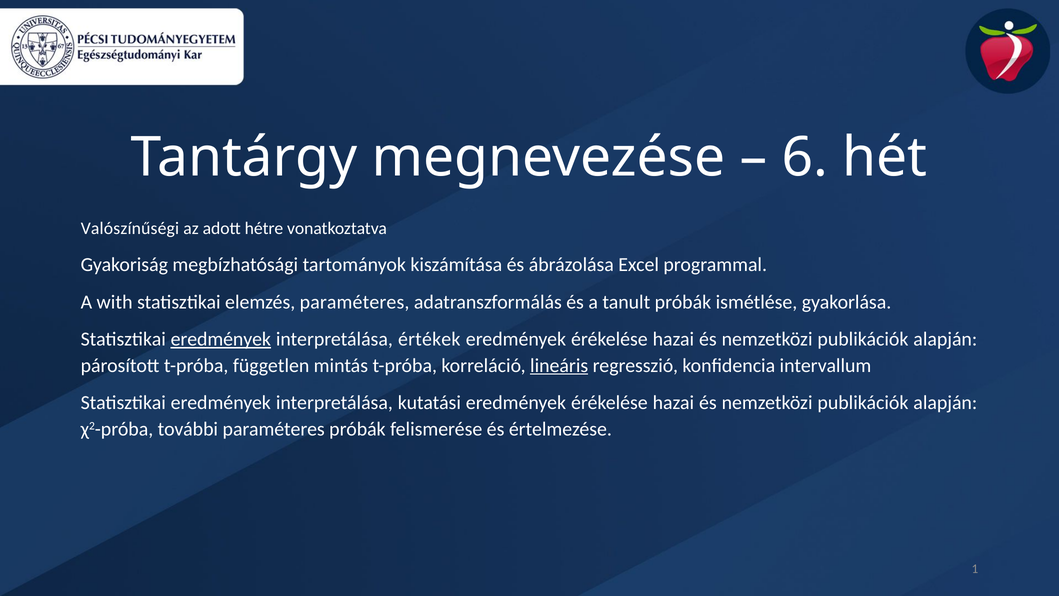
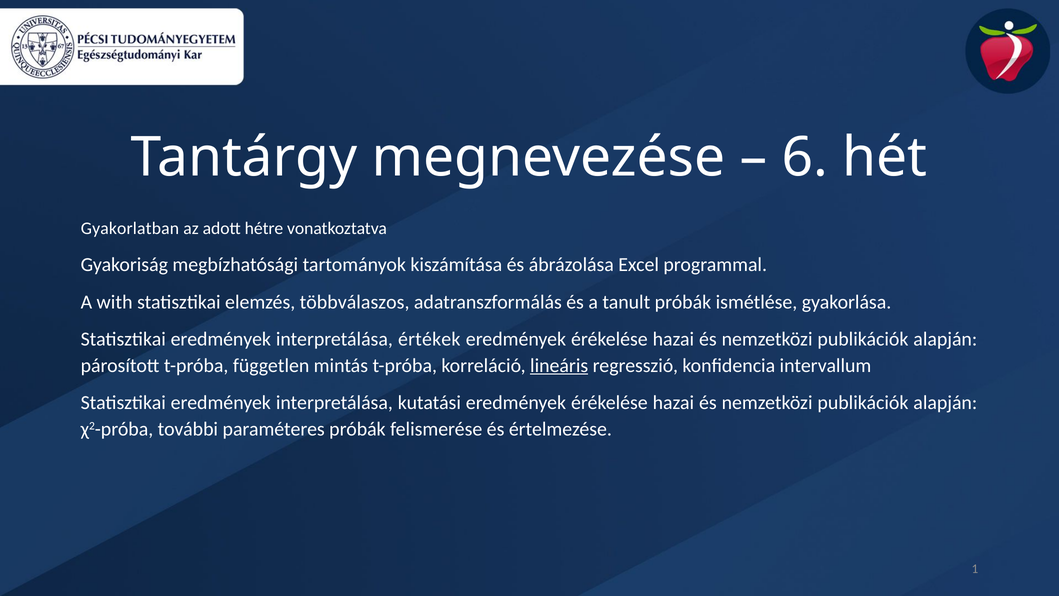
Valószínűségi: Valószínűségi -> Gyakorlatban
elemzés paraméteres: paraméteres -> többválaszos
eredmények at (221, 339) underline: present -> none
